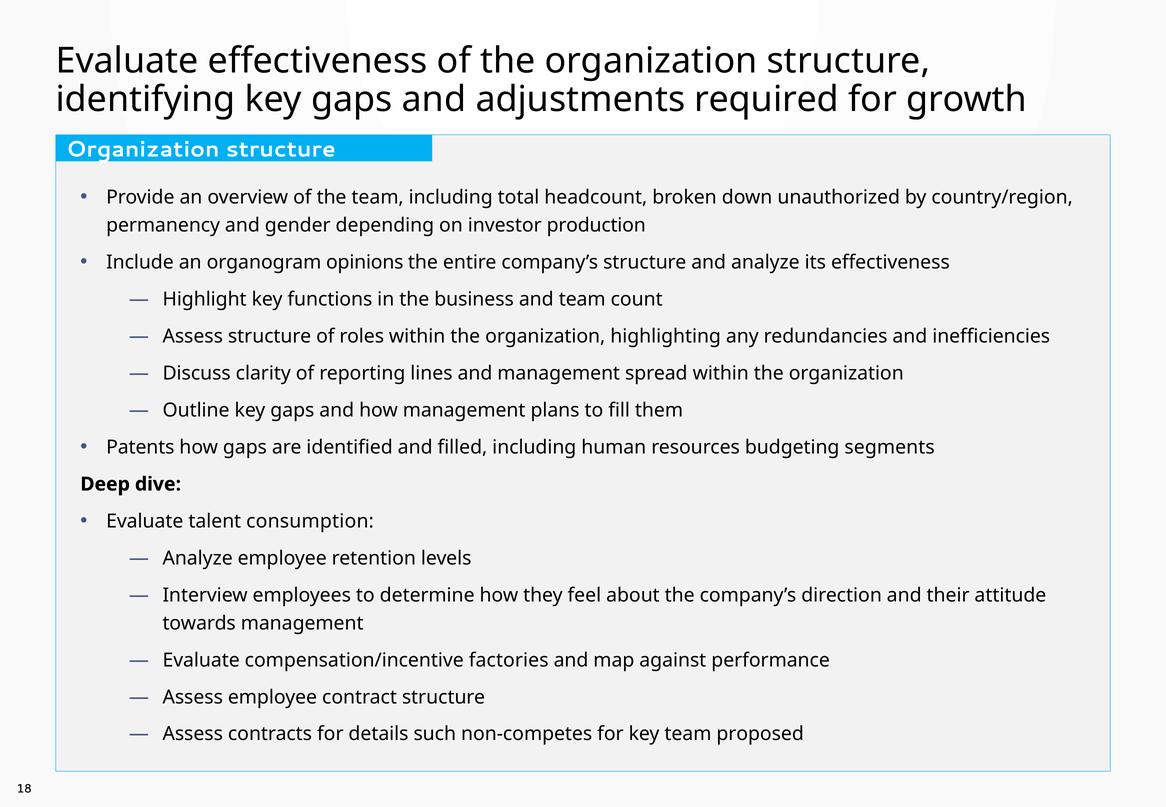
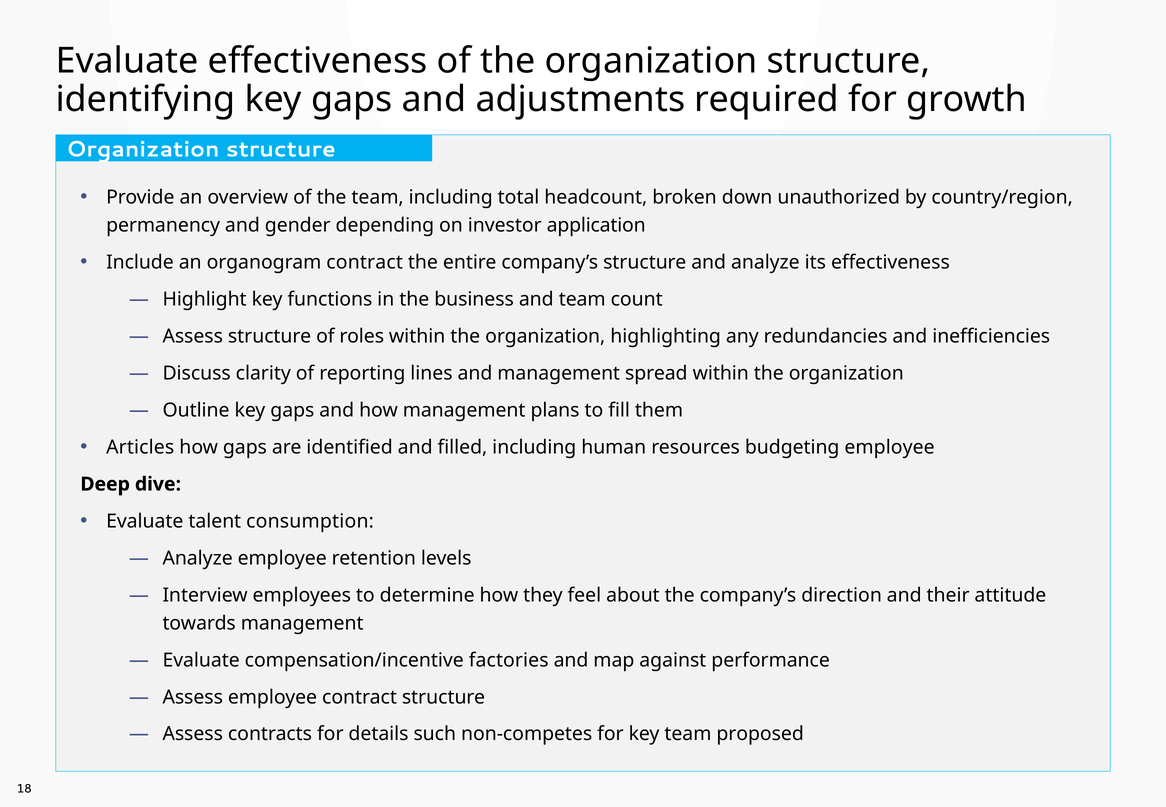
production: production -> application
organogram opinions: opinions -> contract
Patents: Patents -> Articles
budgeting segments: segments -> employee
